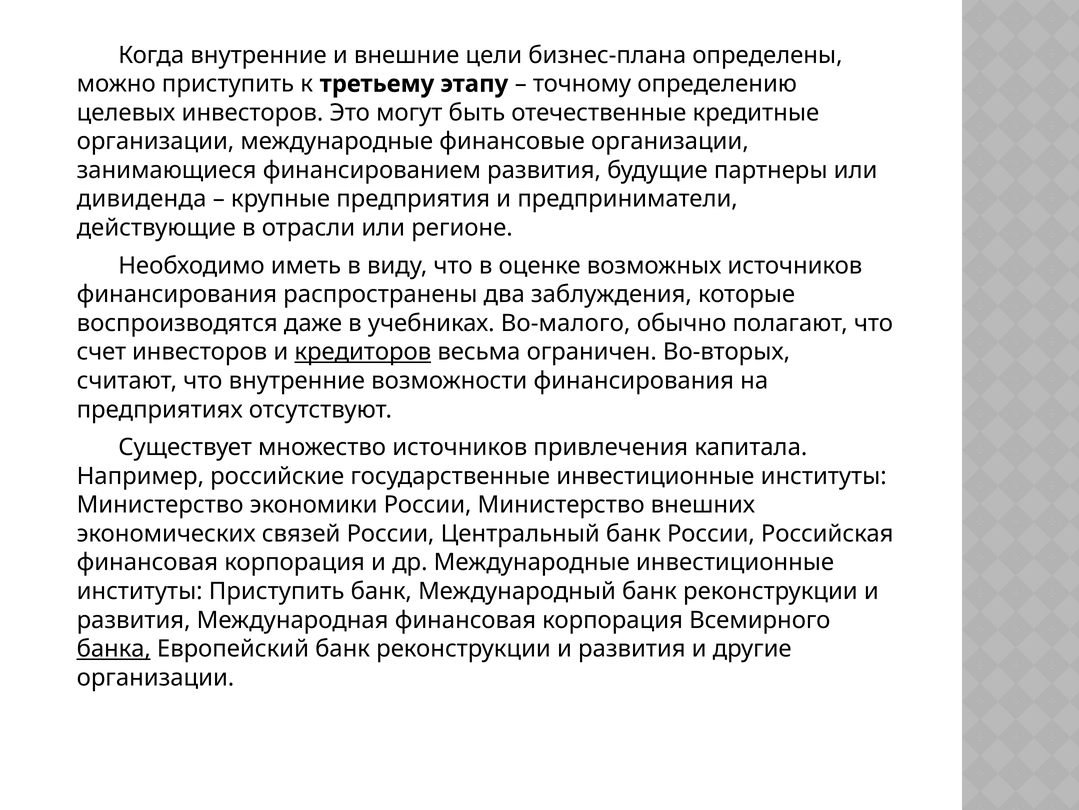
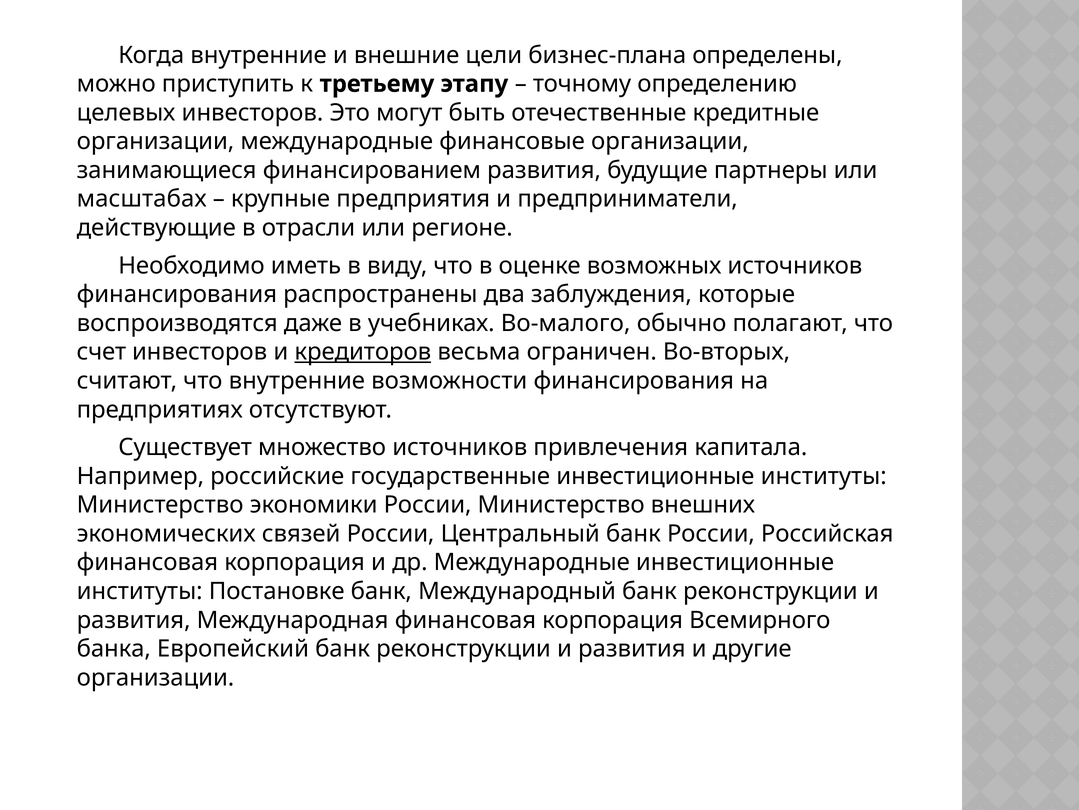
дивиденда: дивиденда -> масштабах
институты Приступить: Приступить -> Постановке
банка underline: present -> none
